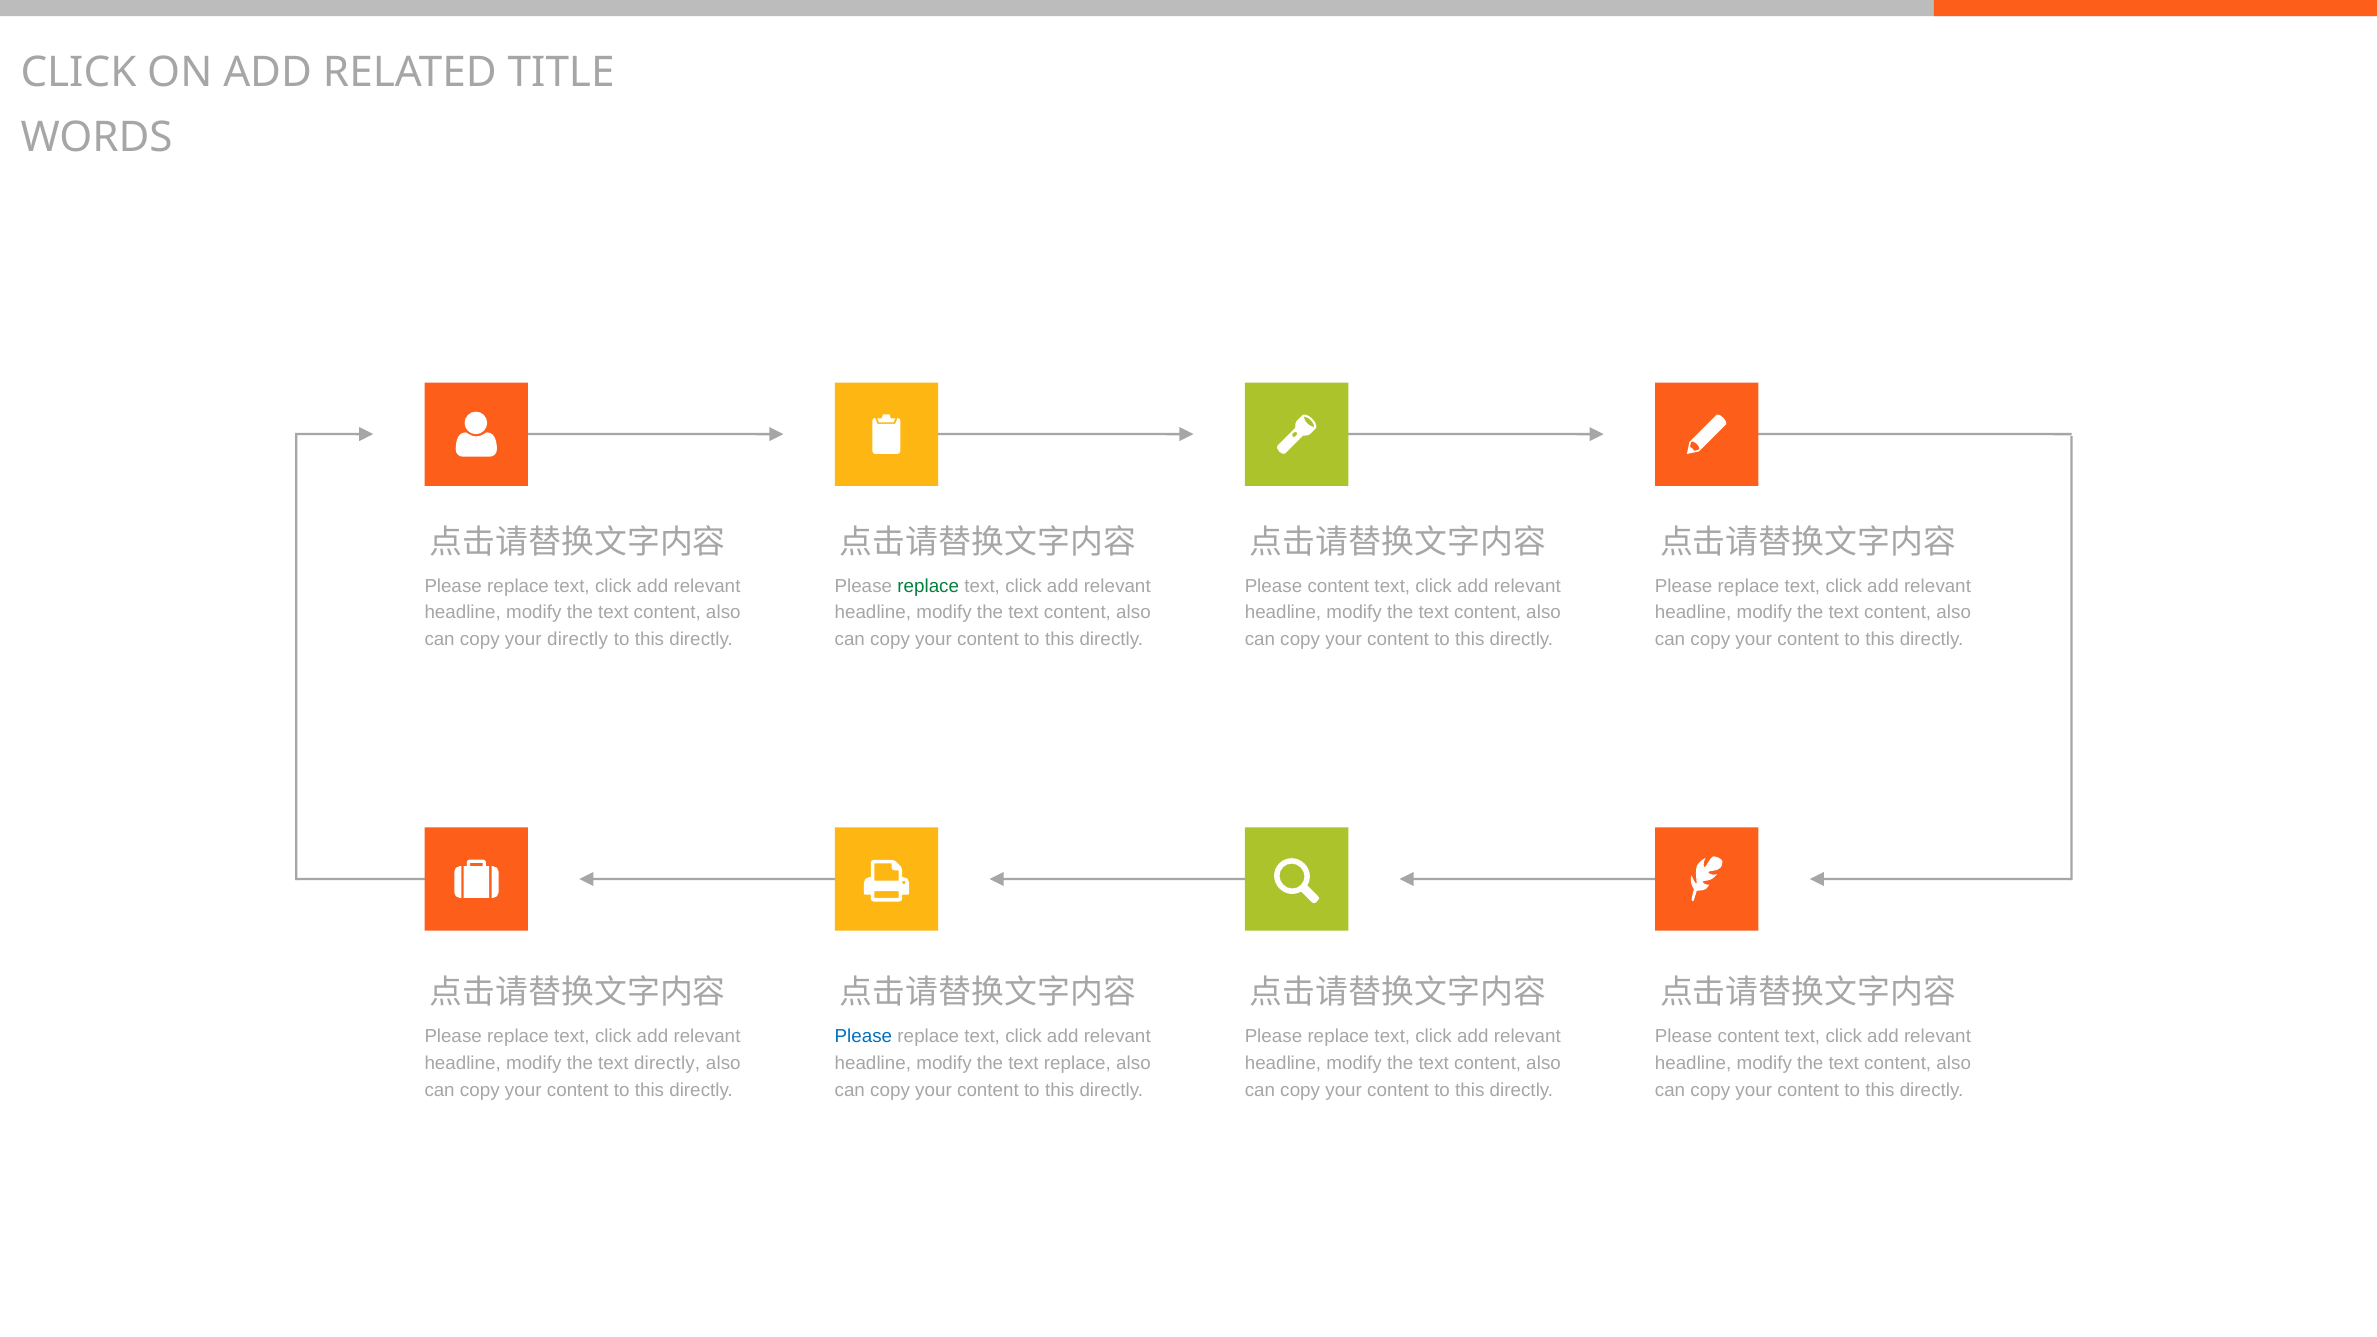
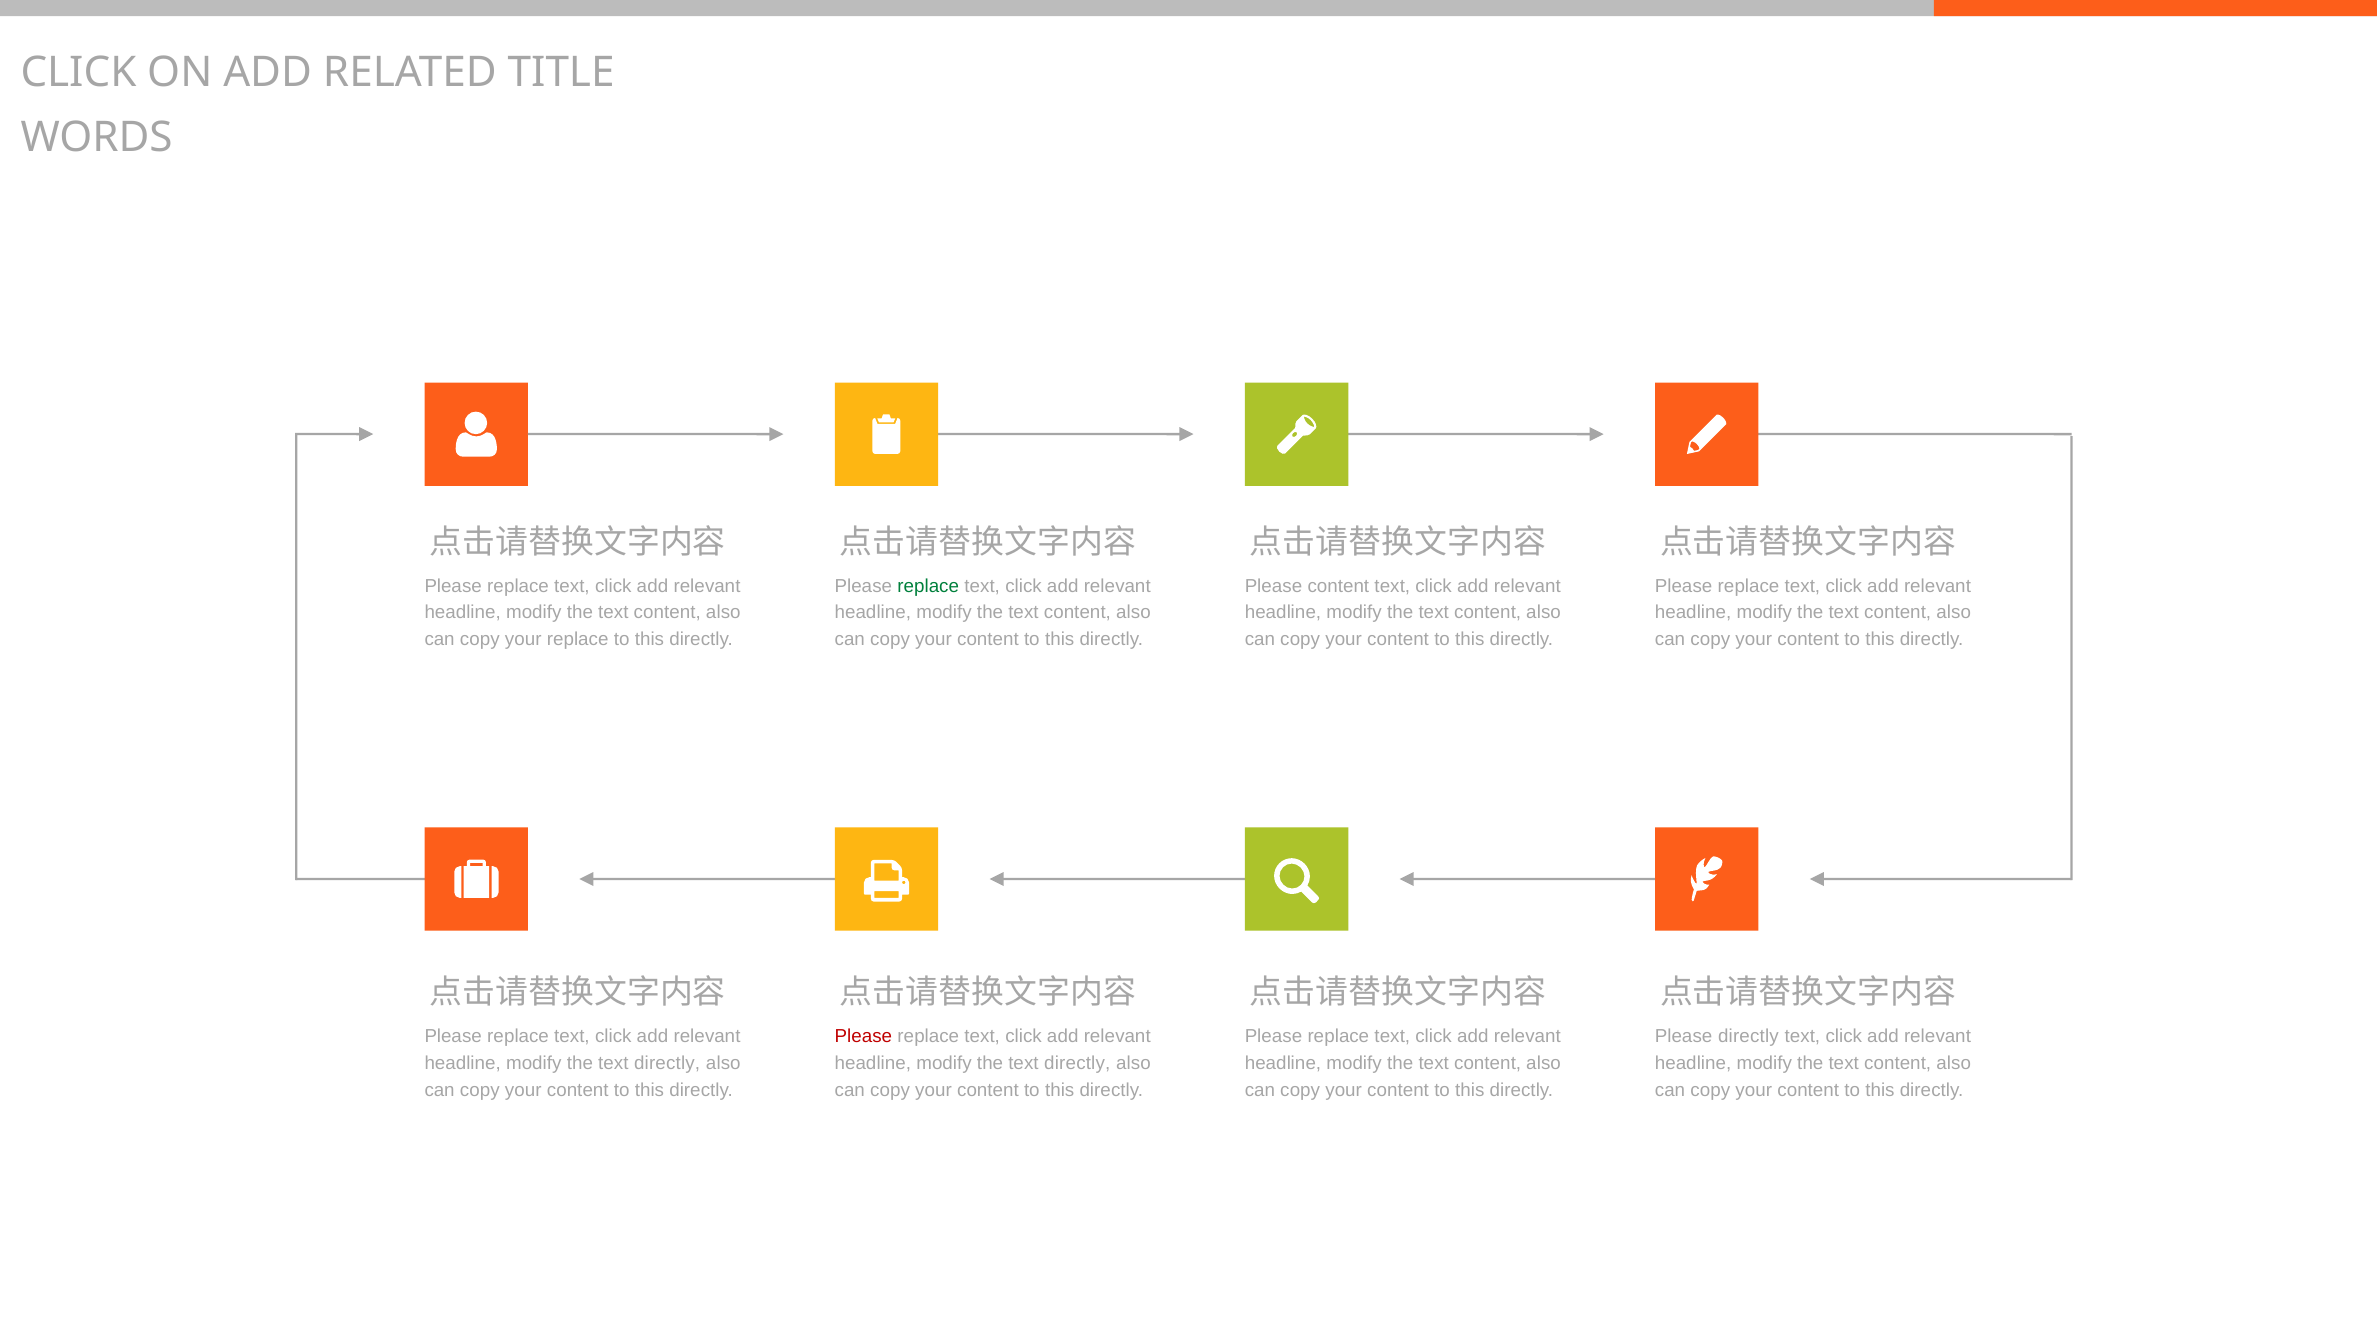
your directly: directly -> replace
Please at (863, 1036) colour: blue -> red
content at (1748, 1036): content -> directly
replace at (1077, 1063): replace -> directly
